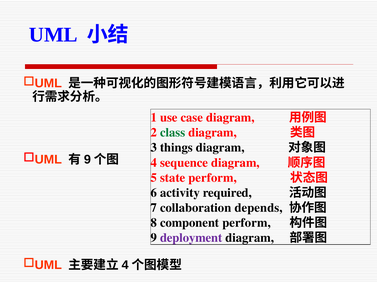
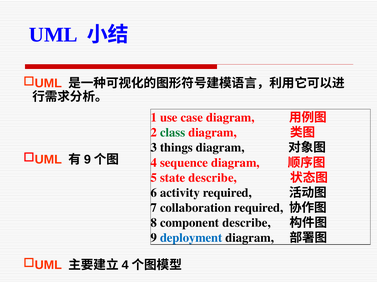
state perform: perform -> describe
collaboration depends: depends -> required
component perform: perform -> describe
deployment colour: purple -> blue
